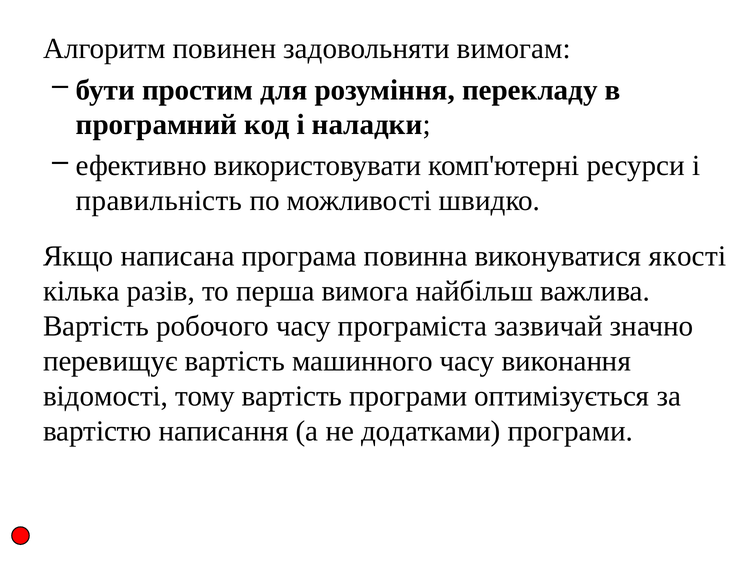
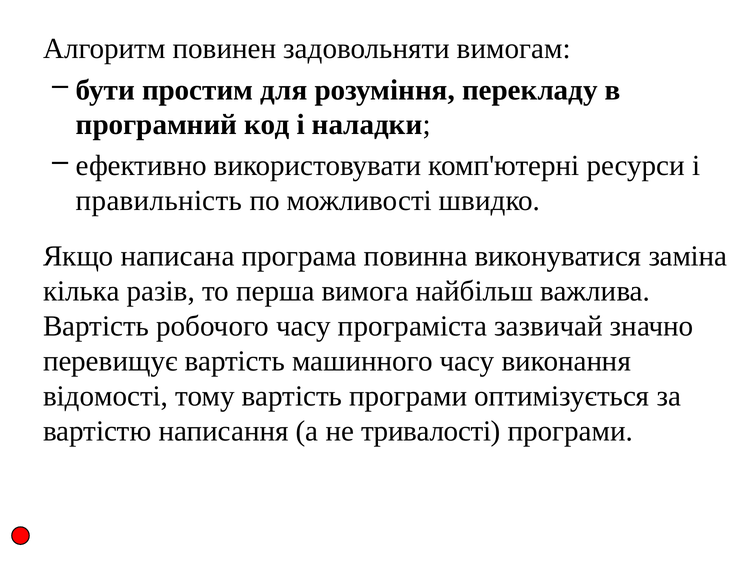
якості: якості -> заміна
додатками: додатками -> тривалості
